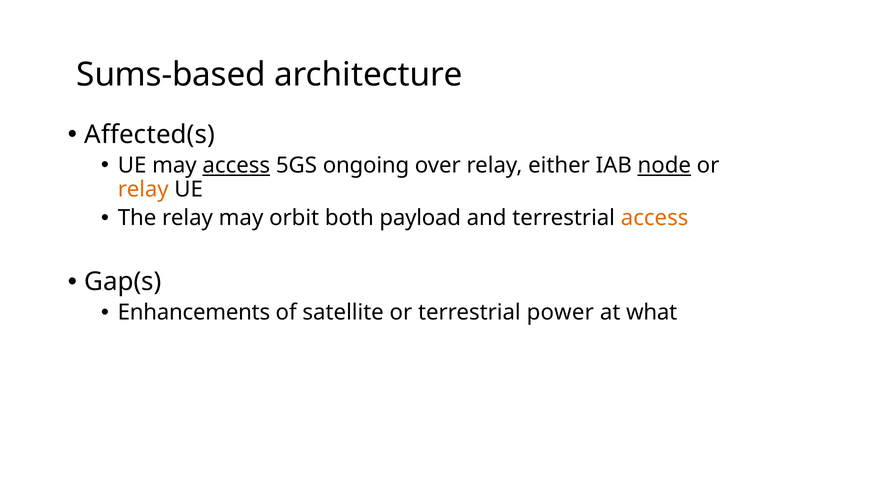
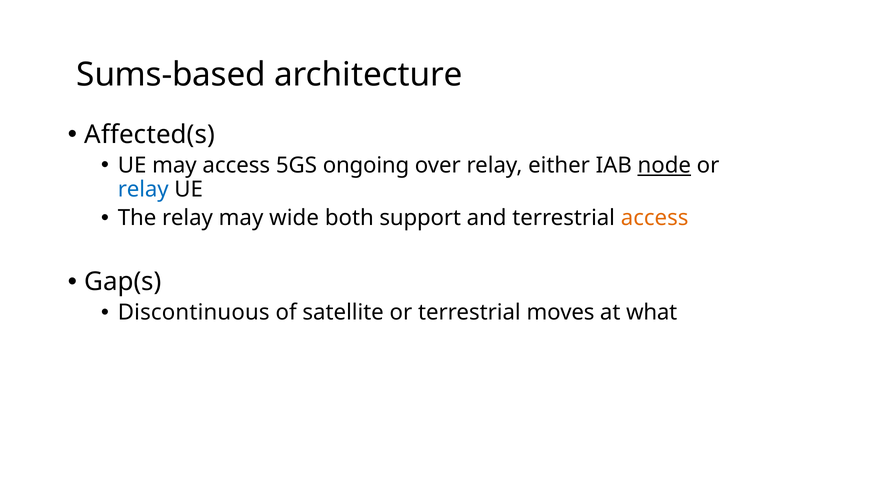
access at (236, 166) underline: present -> none
relay at (143, 190) colour: orange -> blue
orbit: orbit -> wide
payload: payload -> support
Enhancements: Enhancements -> Discontinuous
power: power -> moves
